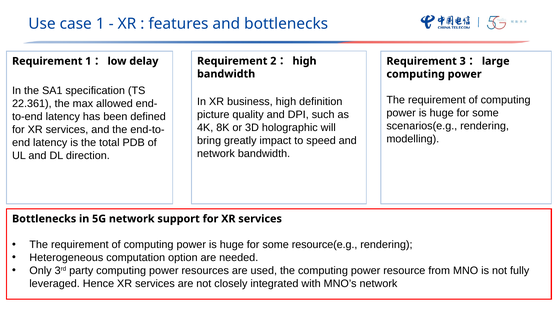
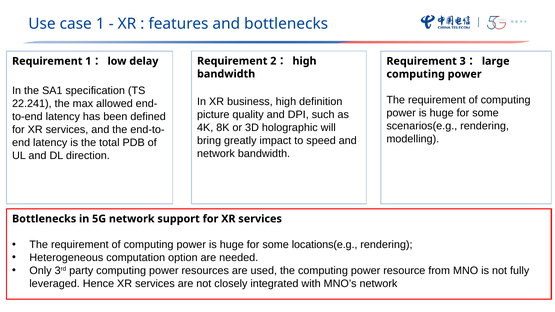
22.361: 22.361 -> 22.241
resource(e.g: resource(e.g -> locations(e.g
